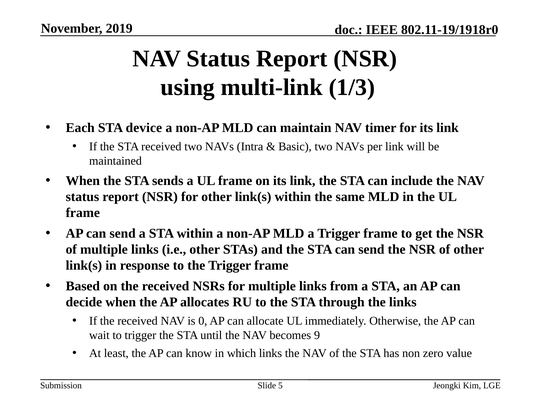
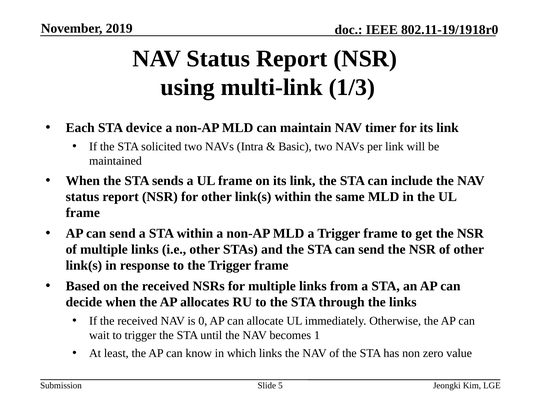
STA received: received -> solicited
9: 9 -> 1
